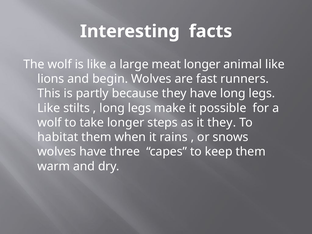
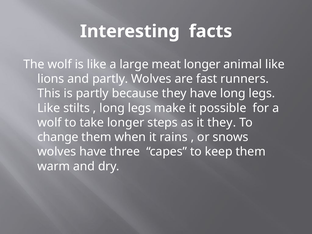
and begin: begin -> partly
habitat: habitat -> change
